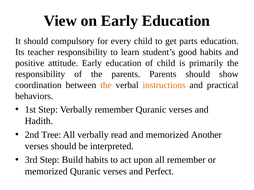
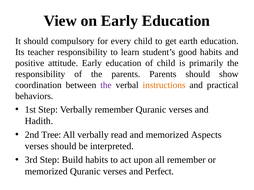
parts: parts -> earth
the at (106, 85) colour: orange -> purple
Another: Another -> Aspects
